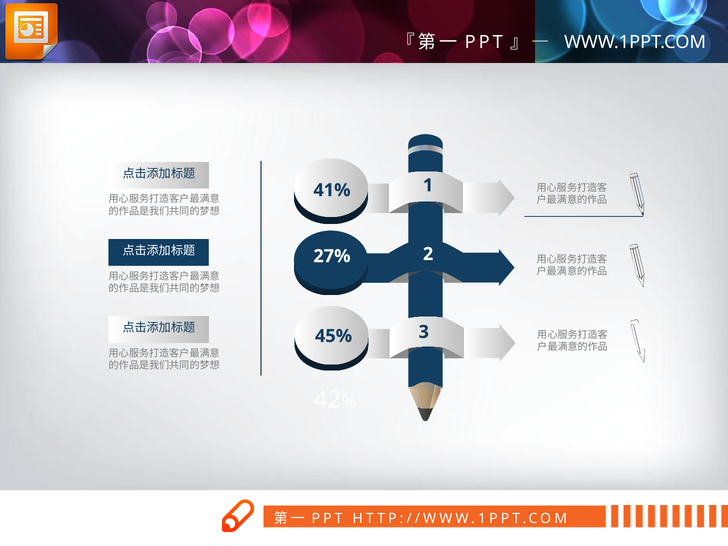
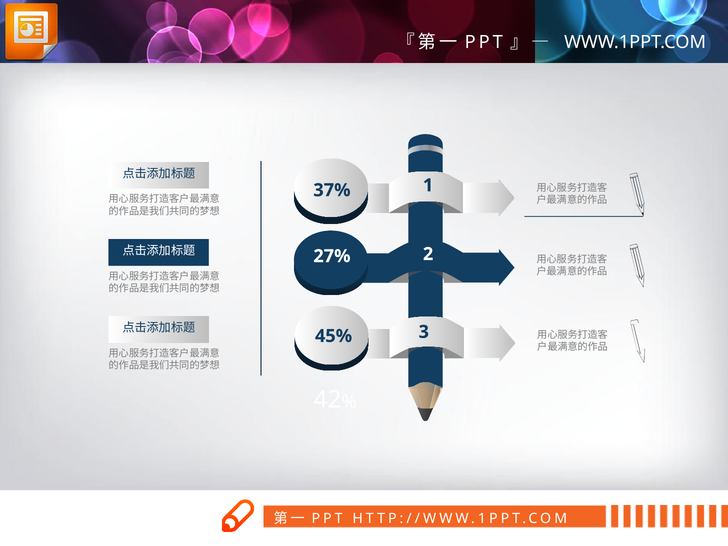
41%: 41% -> 37%
